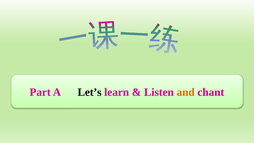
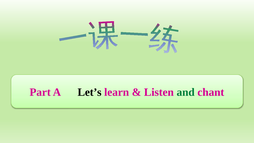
and colour: orange -> green
